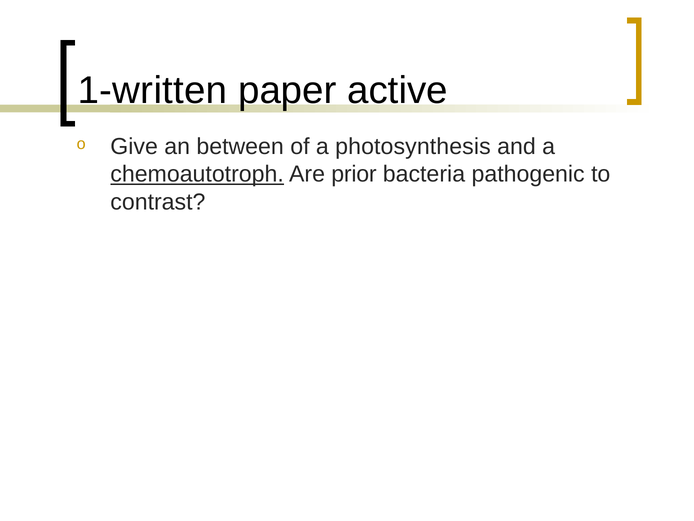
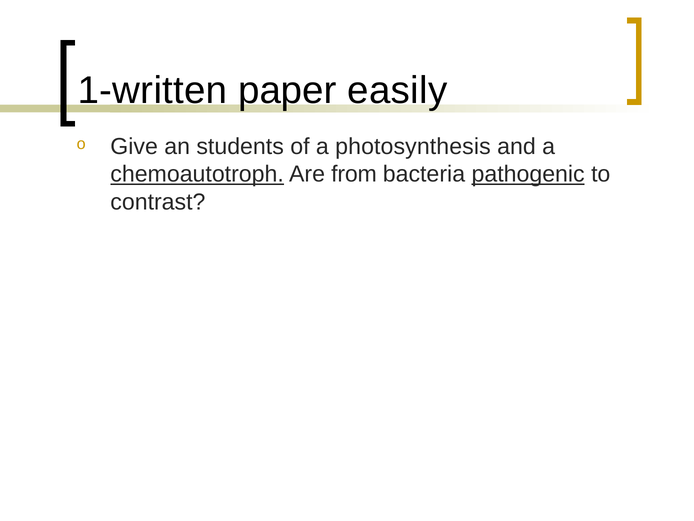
active: active -> easily
between: between -> students
prior: prior -> from
pathogenic underline: none -> present
